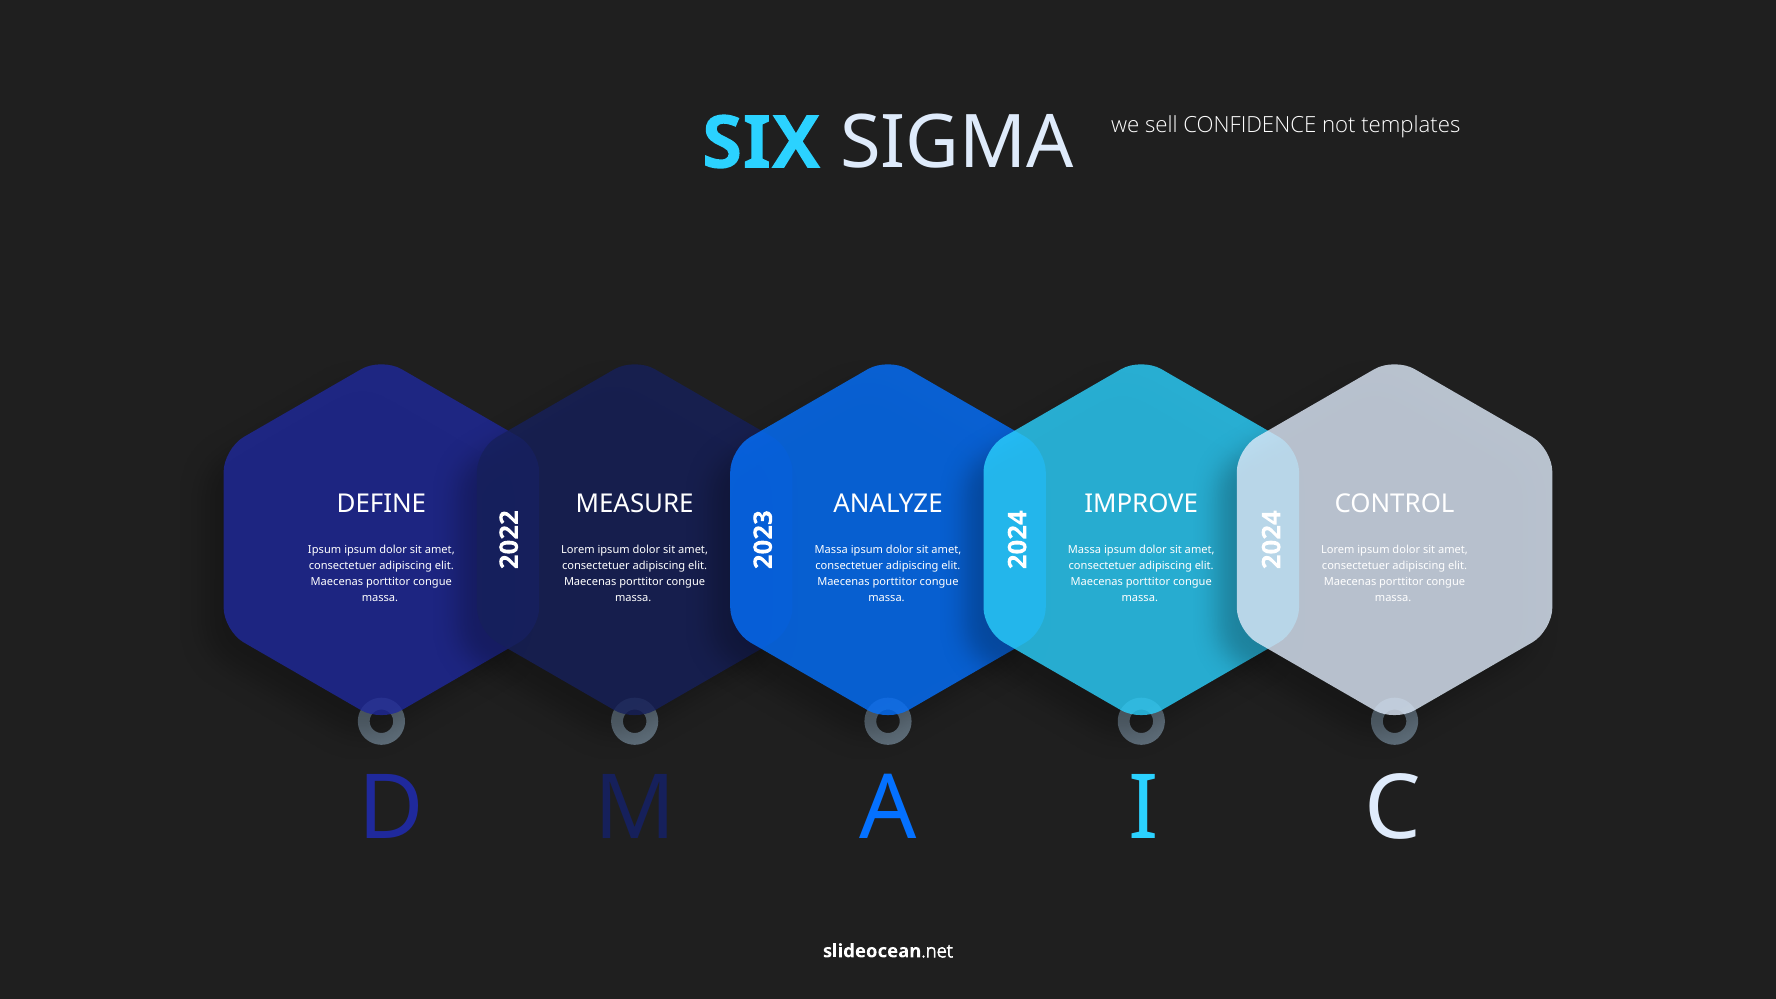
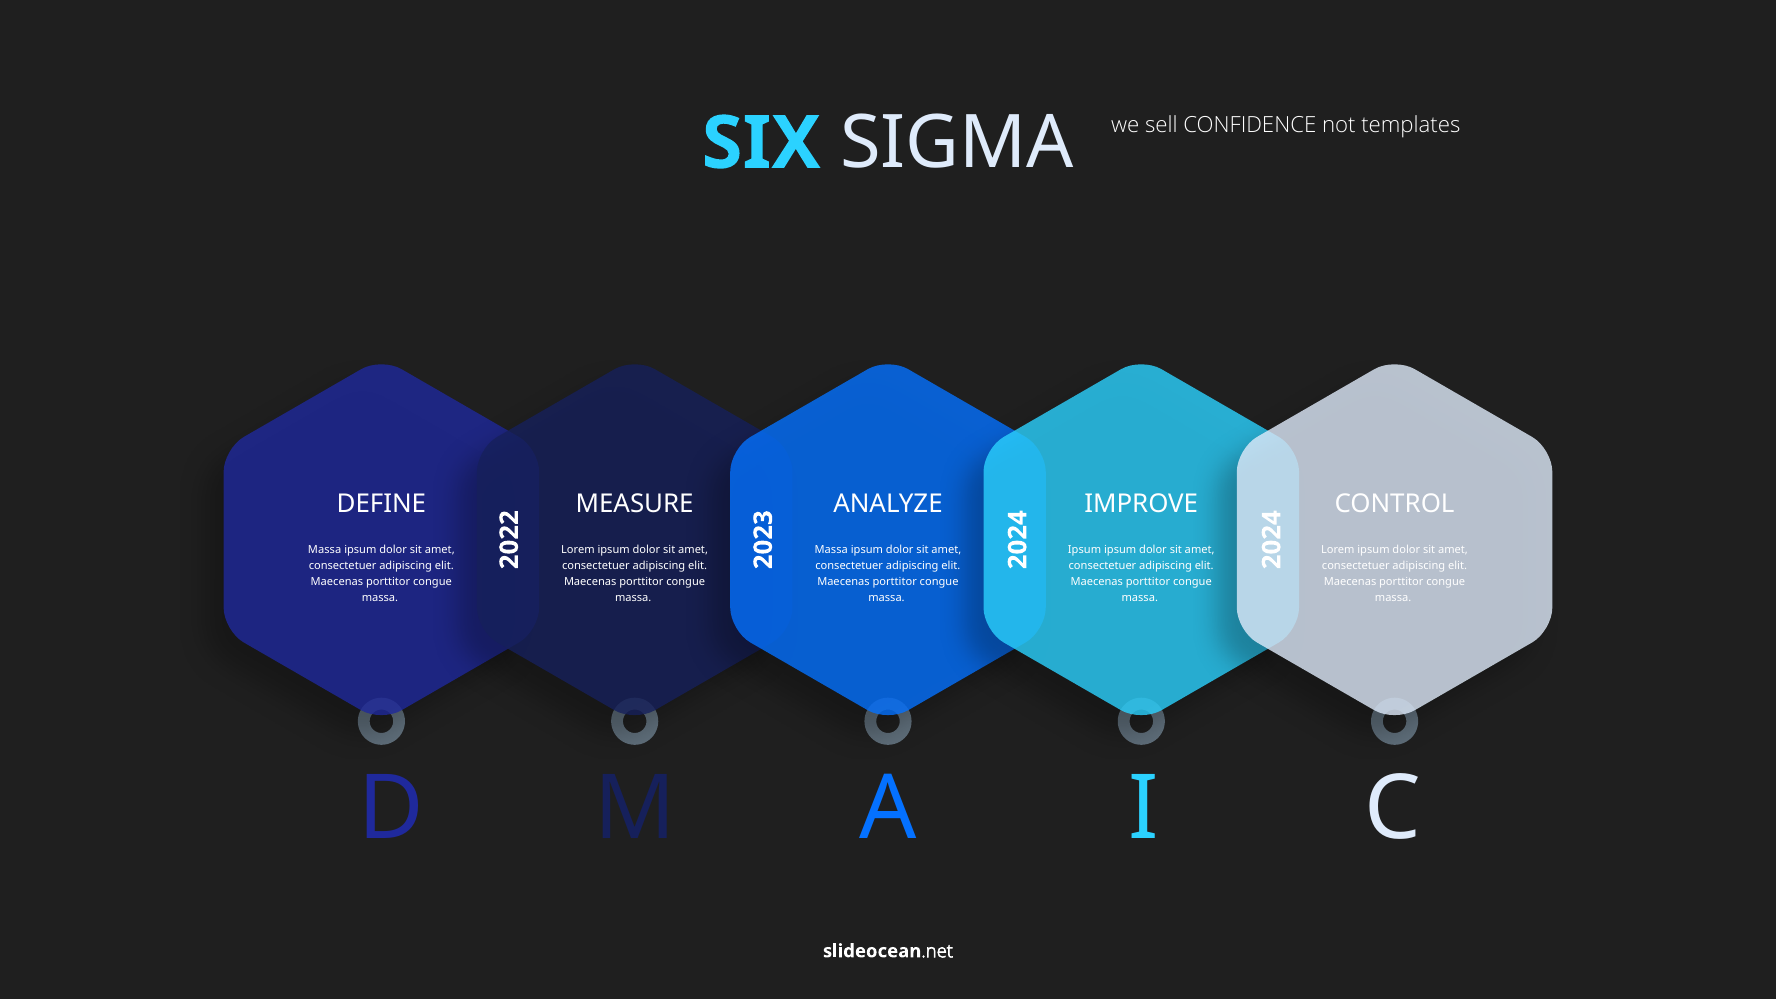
Ipsum at (325, 549): Ipsum -> Massa
Massa at (1085, 549): Massa -> Ipsum
